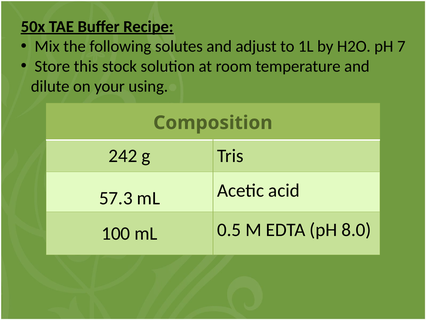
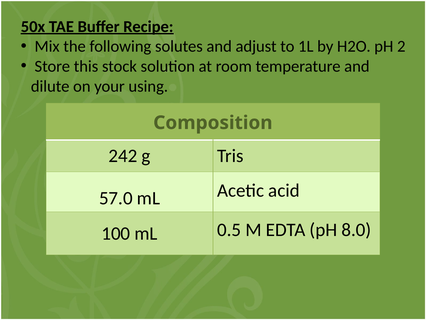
7: 7 -> 2
57.3: 57.3 -> 57.0
